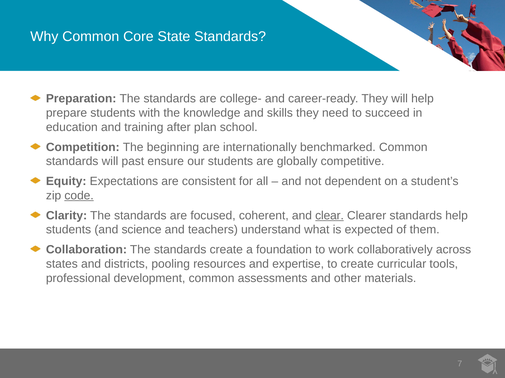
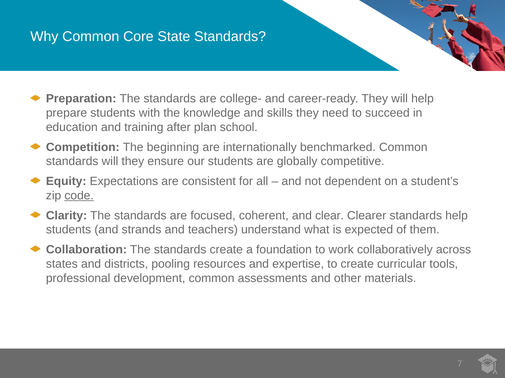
will past: past -> they
clear underline: present -> none
science: science -> strands
